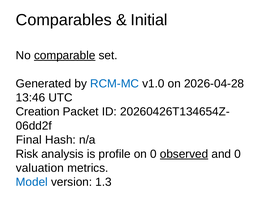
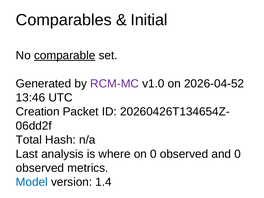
RCM-MC colour: blue -> purple
2026-04-28: 2026-04-28 -> 2026-04-52
Final: Final -> Total
Risk: Risk -> Last
profile: profile -> where
observed at (184, 154) underline: present -> none
valuation at (40, 168): valuation -> observed
1.3: 1.3 -> 1.4
